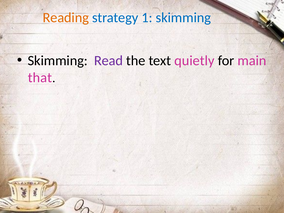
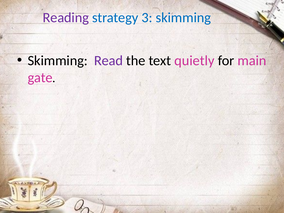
Reading colour: orange -> purple
1: 1 -> 3
that: that -> gate
